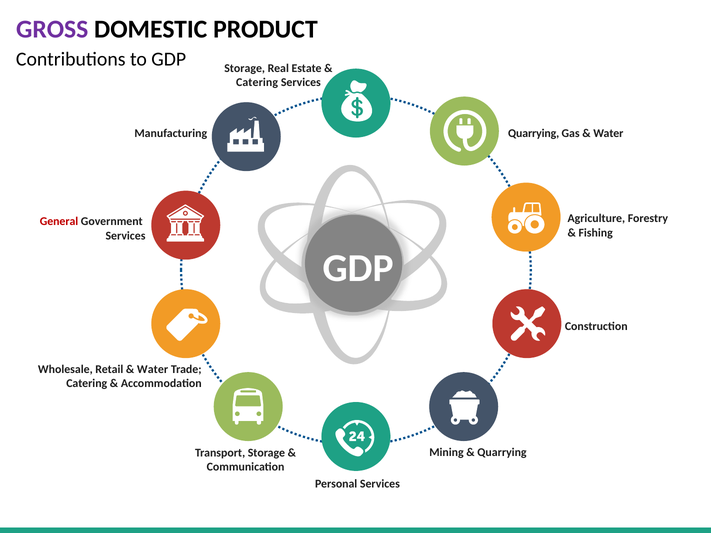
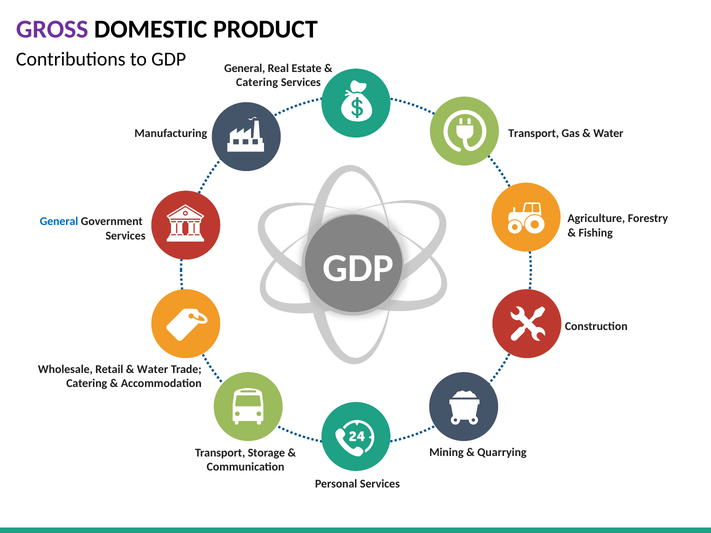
Storage at (245, 68): Storage -> General
Quarrying at (534, 133): Quarrying -> Transport
General at (59, 221) colour: red -> blue
